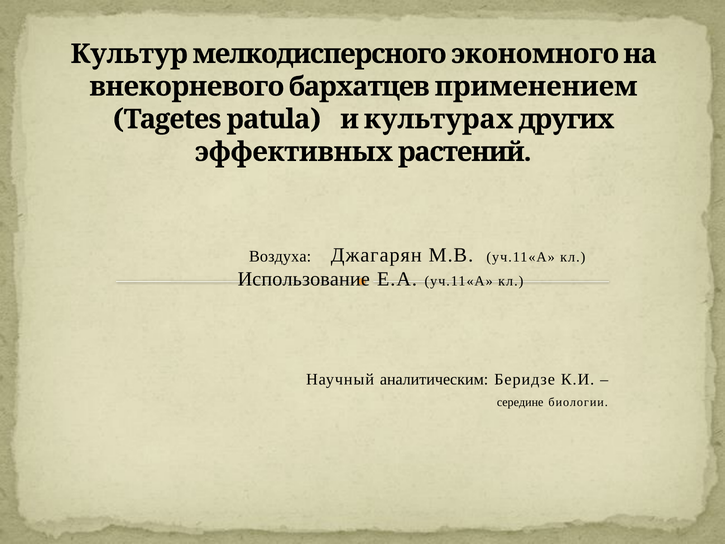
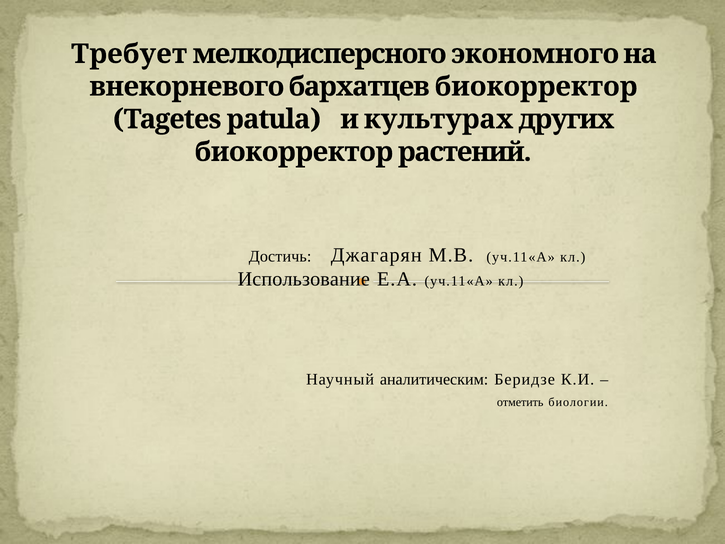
Культур: Культур -> Требует
бархатцев применением: применением -> биокорректор
эффективных at (294, 152): эффективных -> биокорректор
Воздуха: Воздуха -> Достичь
середине: середине -> отметить
